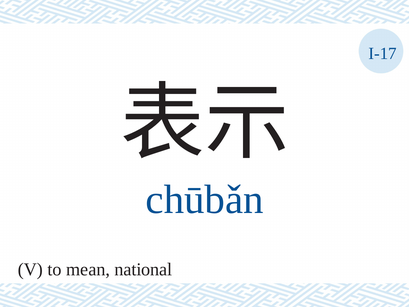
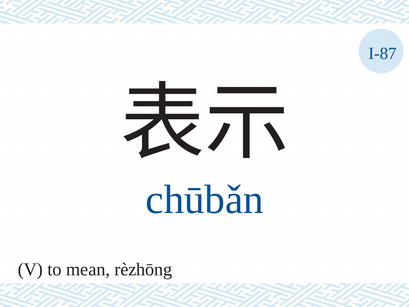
I-17: I-17 -> I-87
national: national -> rèzhōng
